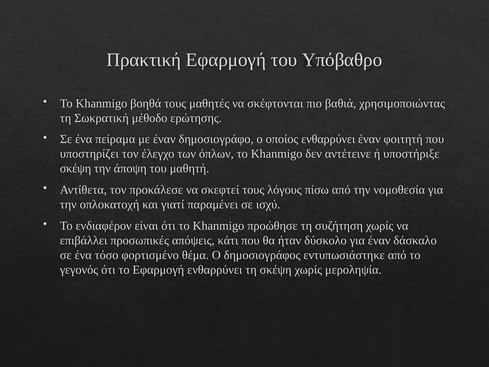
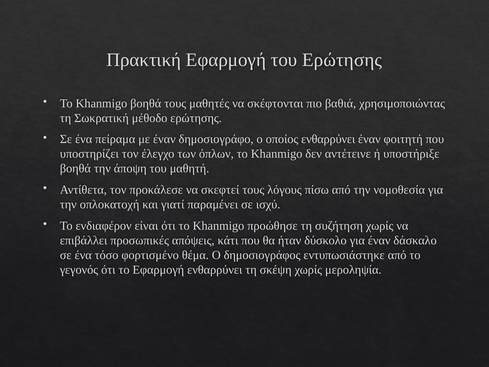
του Υπόβαθρο: Υπόβαθρο -> Ερώτησης
σκέψη at (75, 168): σκέψη -> βοηθά
